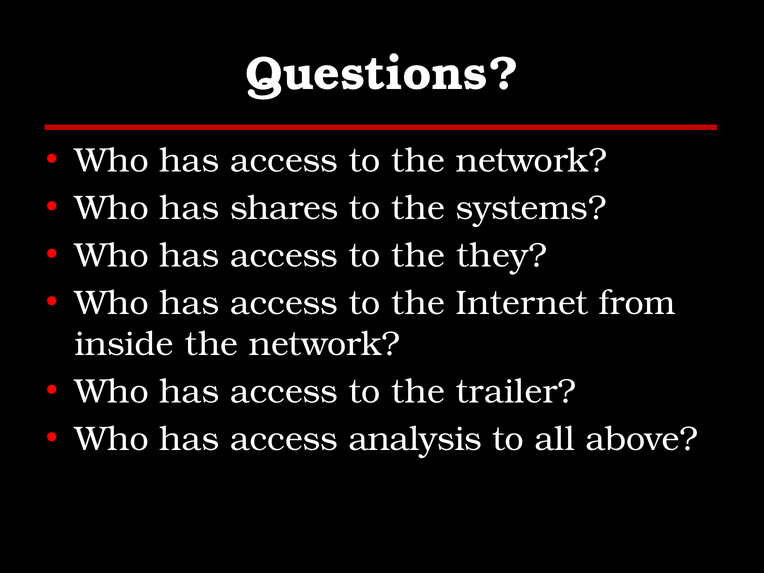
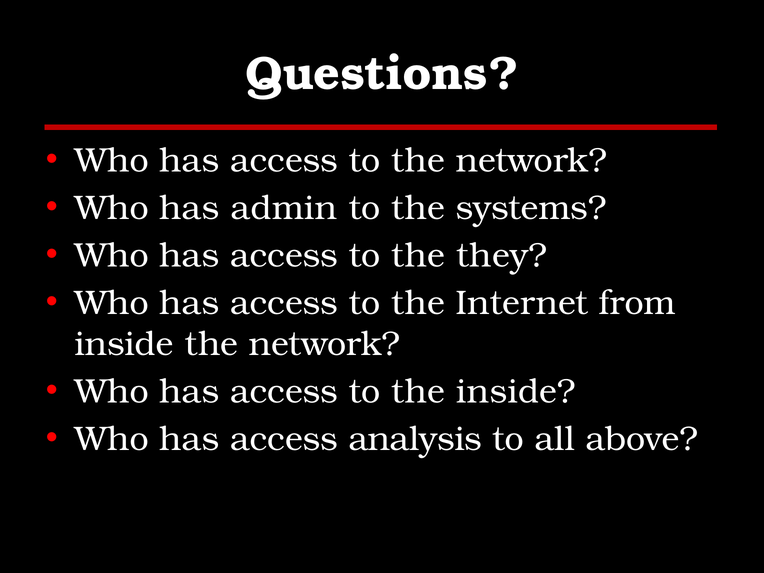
shares: shares -> admin
the trailer: trailer -> inside
